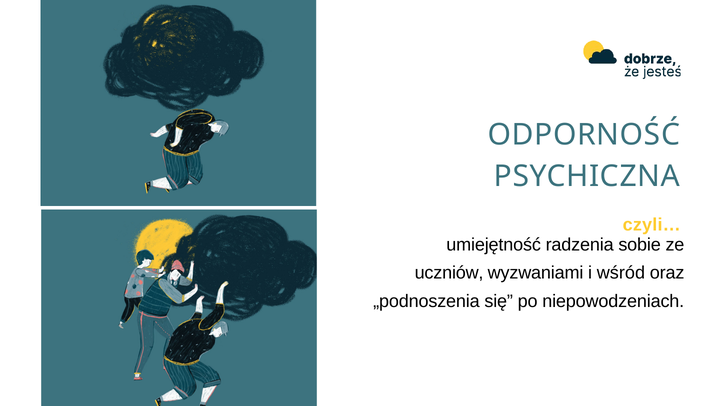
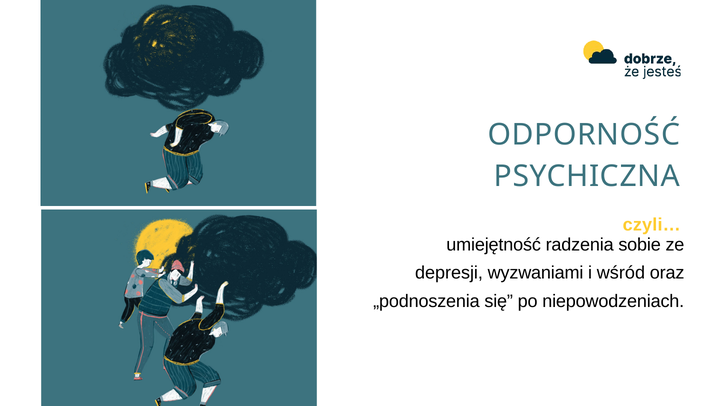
uczniów: uczniów -> depresji
